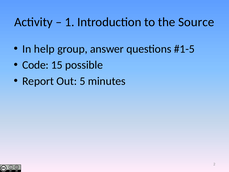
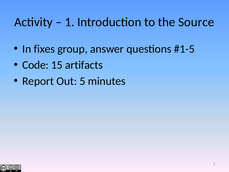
help: help -> fixes
possible: possible -> artifacts
